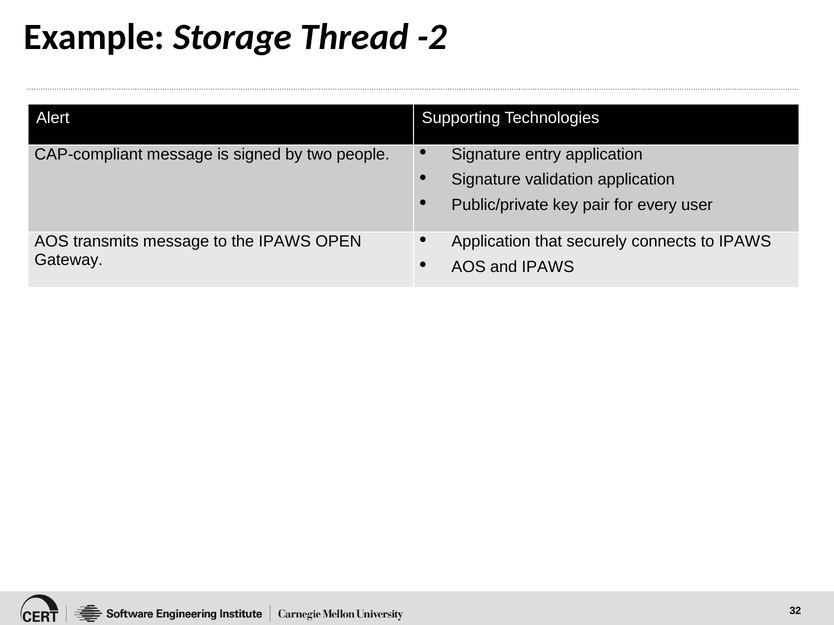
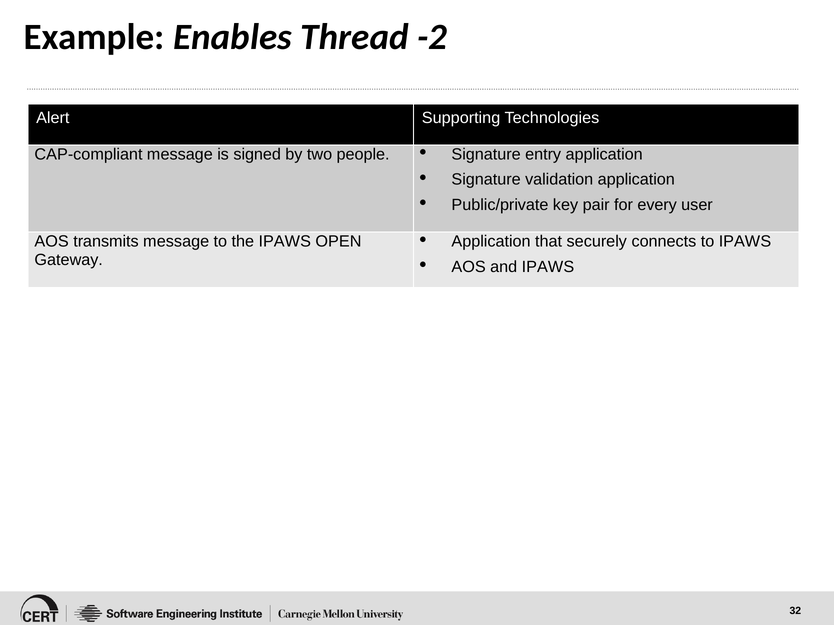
Storage: Storage -> Enables
